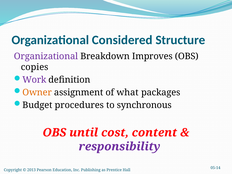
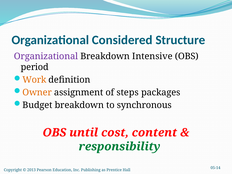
Improves: Improves -> Intensive
copies: copies -> period
Work colour: purple -> orange
what: what -> steps
Budget procedures: procedures -> breakdown
responsibility colour: purple -> green
